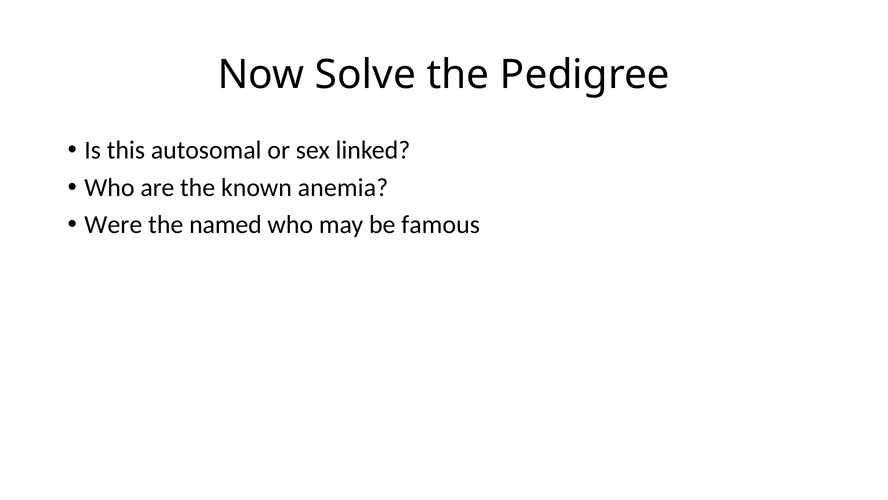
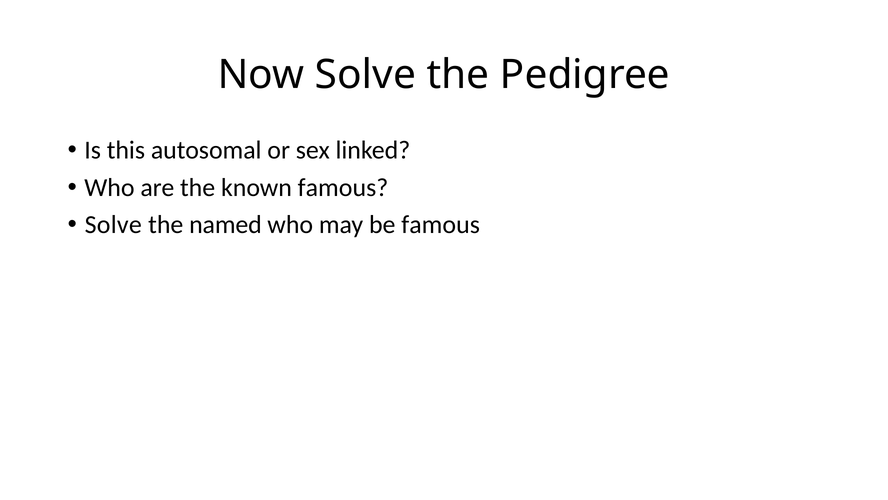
known anemia: anemia -> famous
Were at (113, 225): Were -> Solve
